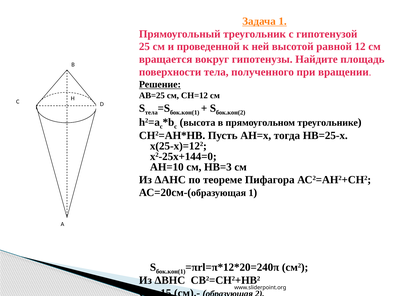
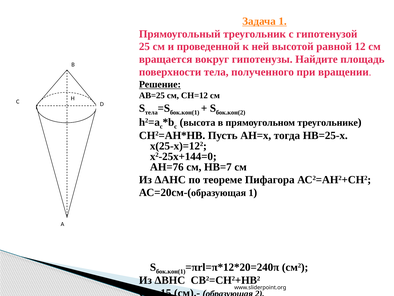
АН=10: АН=10 -> АН=76
НВ=3: НВ=3 -> НВ=7
